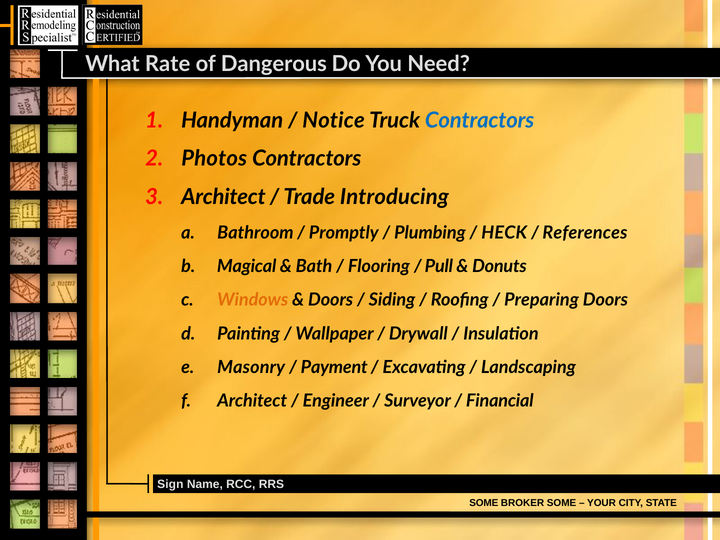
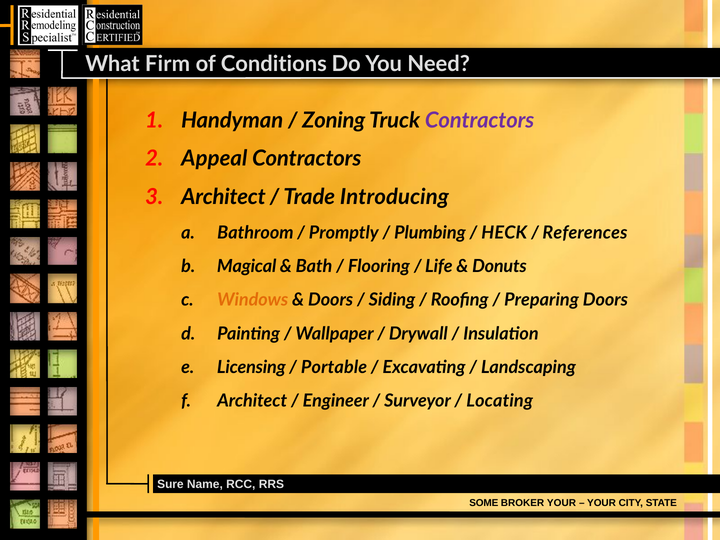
Rate: Rate -> Firm
Dangerous: Dangerous -> Conditions
Notice: Notice -> Zoning
Contractors at (480, 120) colour: blue -> purple
Photos: Photos -> Appeal
Pull: Pull -> Life
Masonry: Masonry -> Licensing
Payment: Payment -> Portable
Financial: Financial -> Locating
Sign: Sign -> Sure
SOME at (562, 503): SOME -> YOUR
